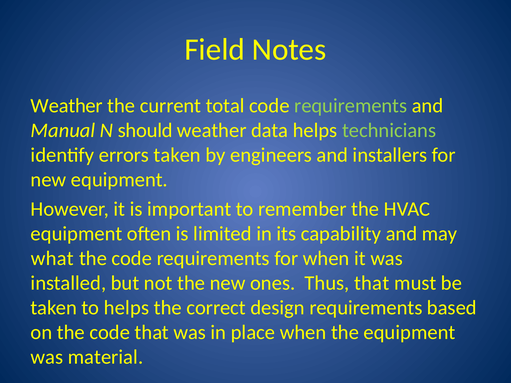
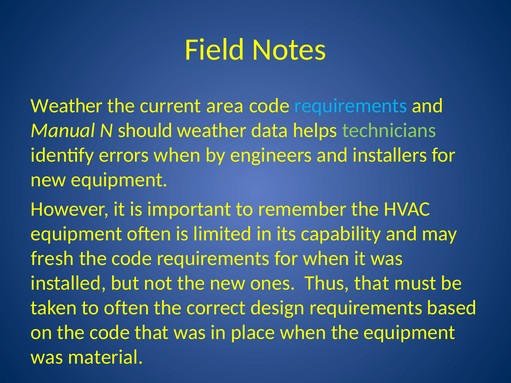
total: total -> area
requirements at (351, 106) colour: light green -> light blue
errors taken: taken -> when
what: what -> fresh
to helps: helps -> often
